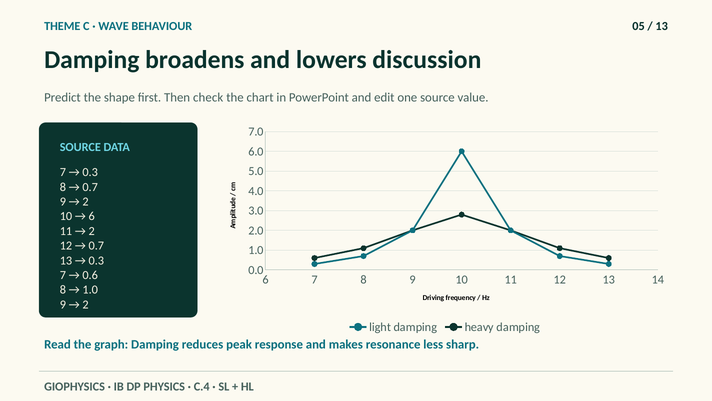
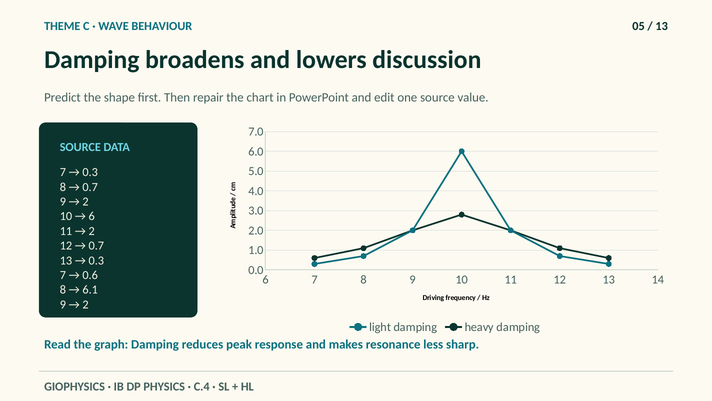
check: check -> repair
1.0 at (90, 290): 1.0 -> 6.1
